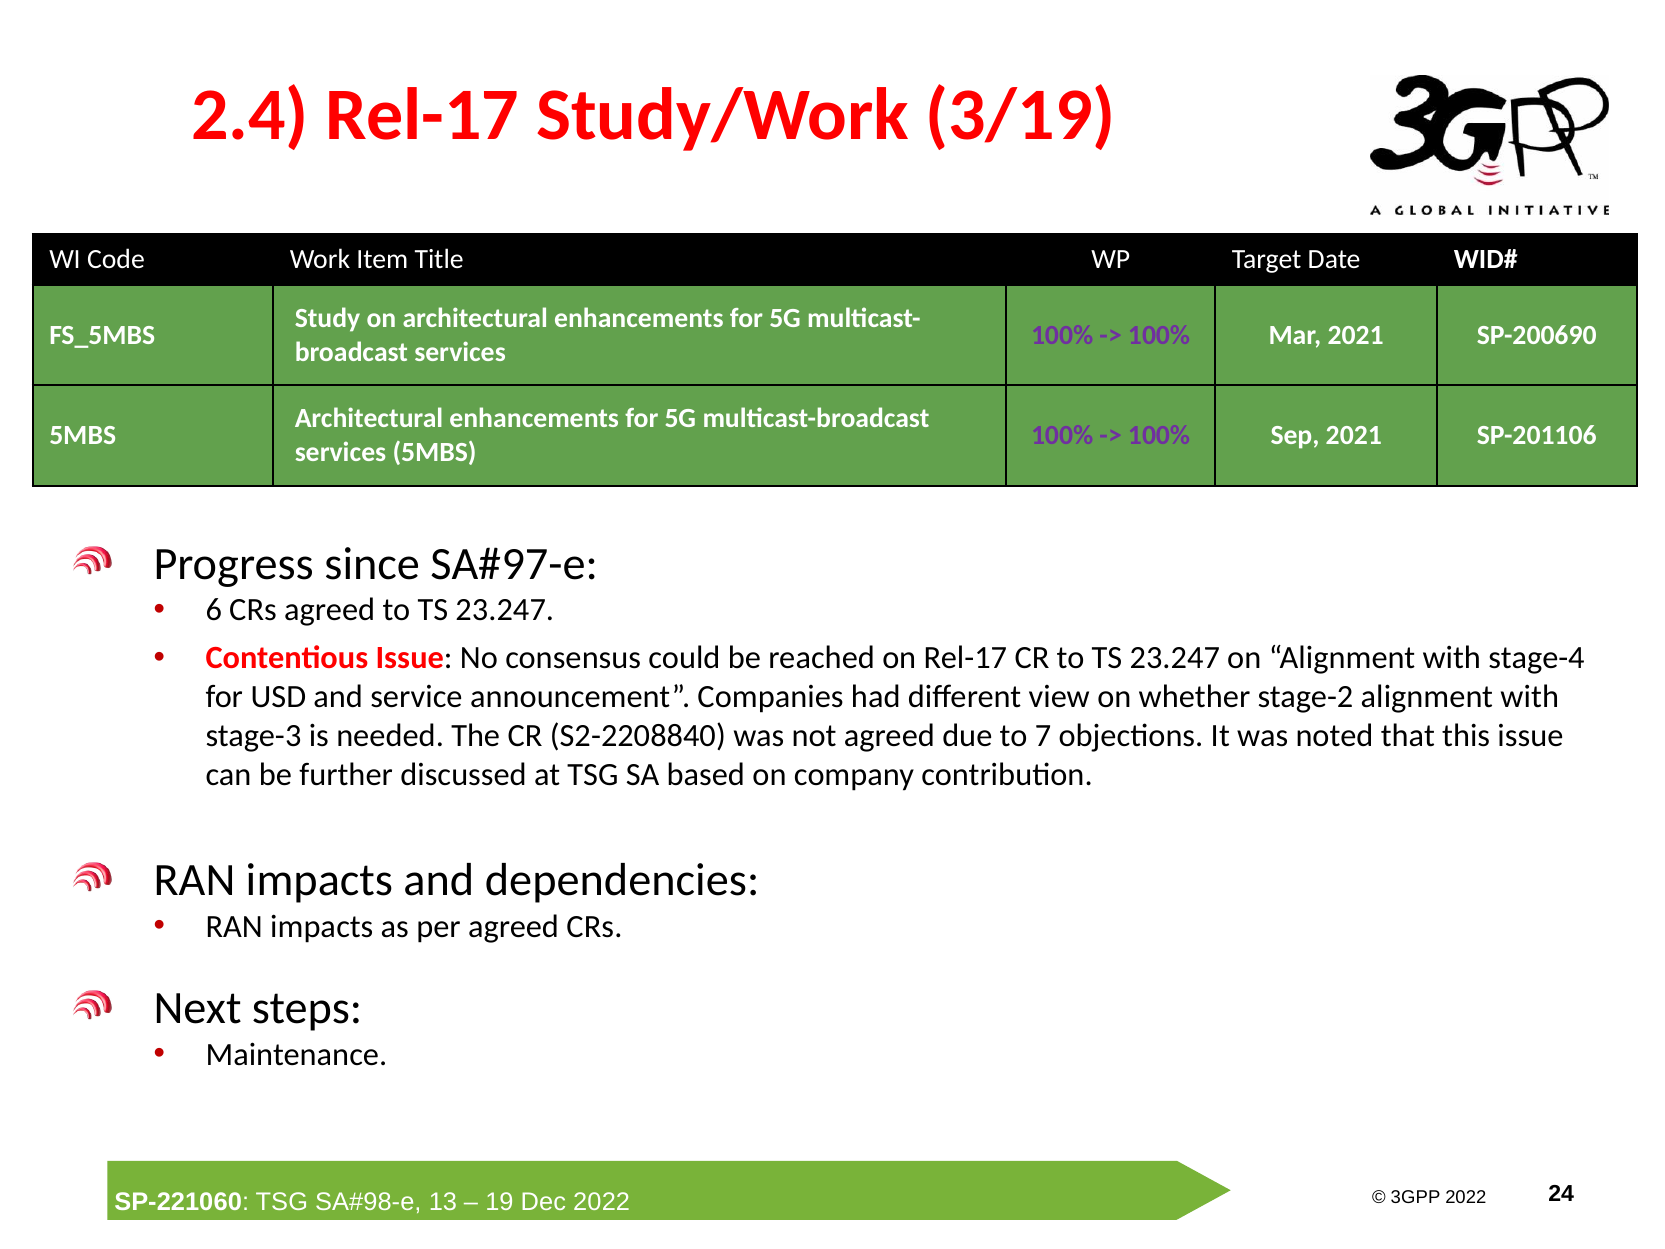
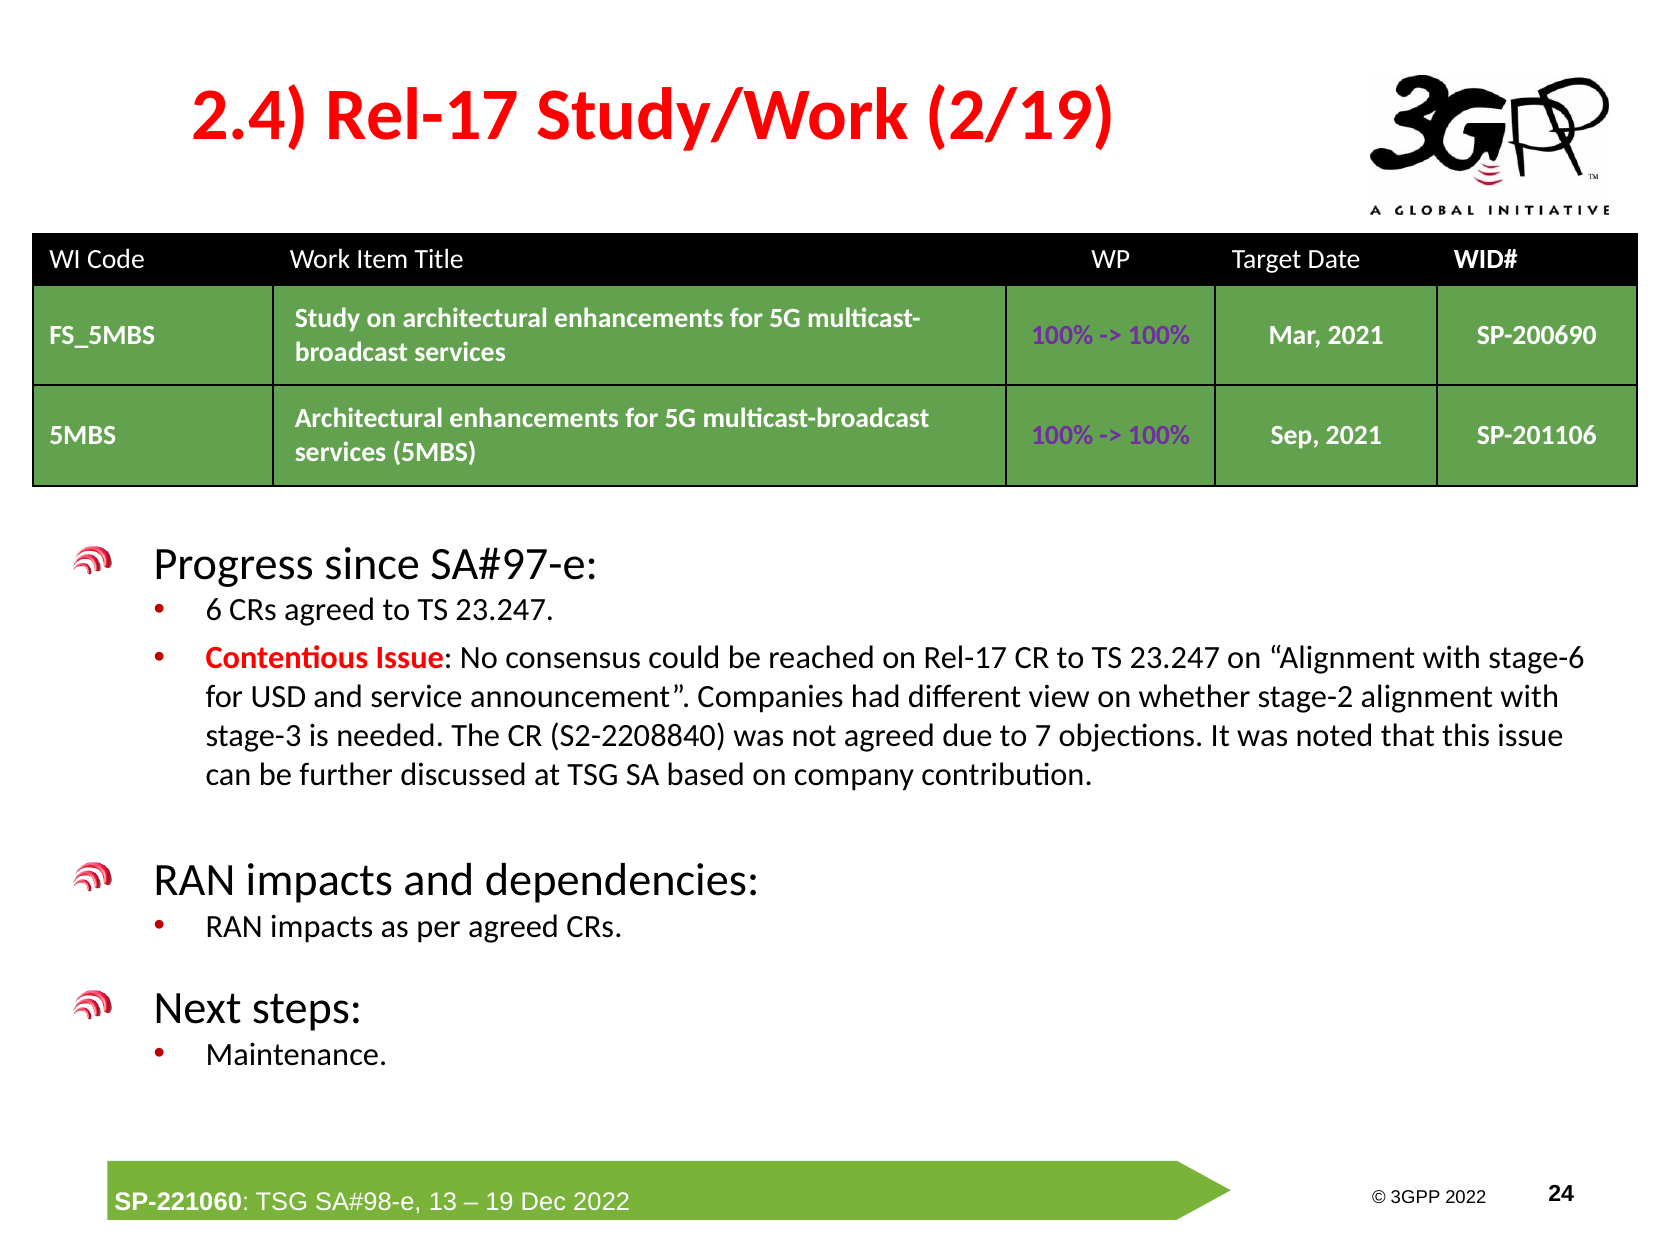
3/19: 3/19 -> 2/19
stage-4: stage-4 -> stage-6
